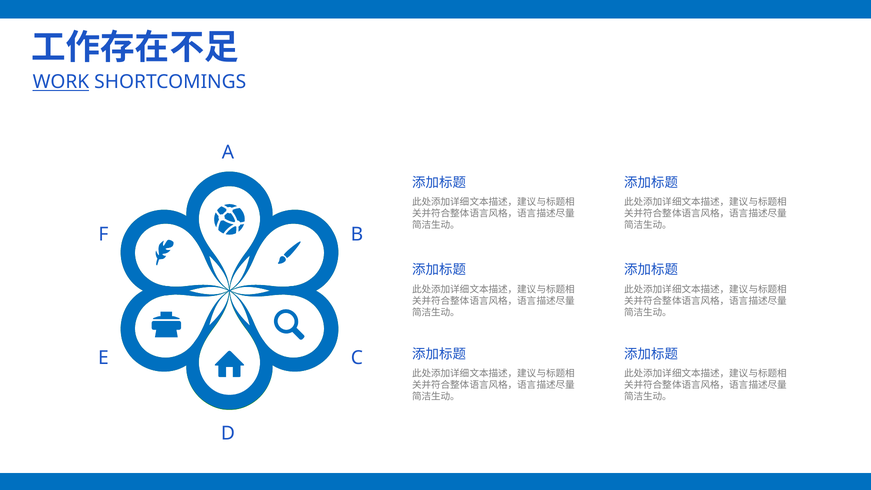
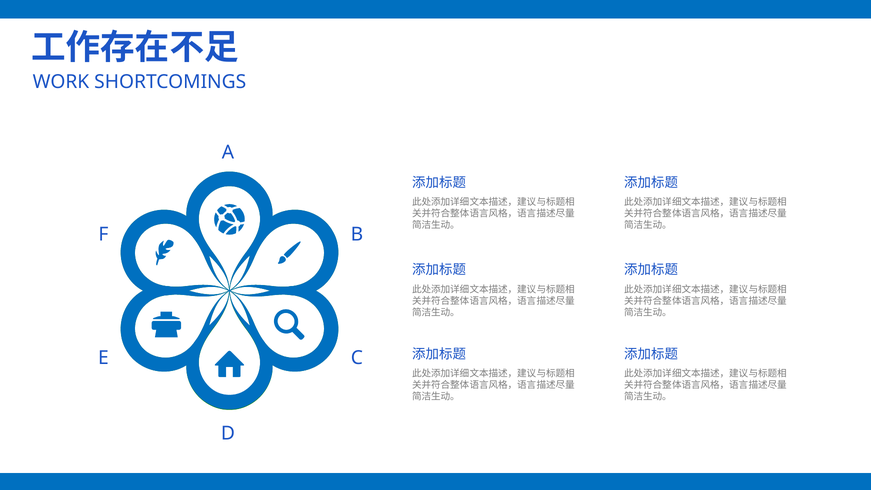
WORK underline: present -> none
